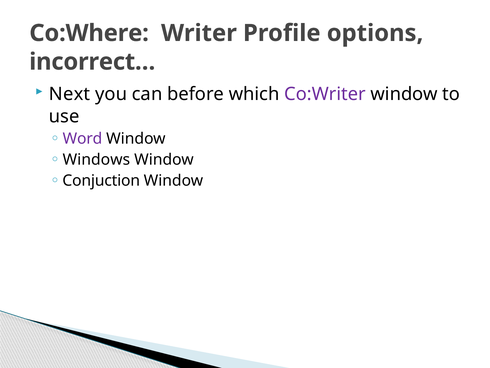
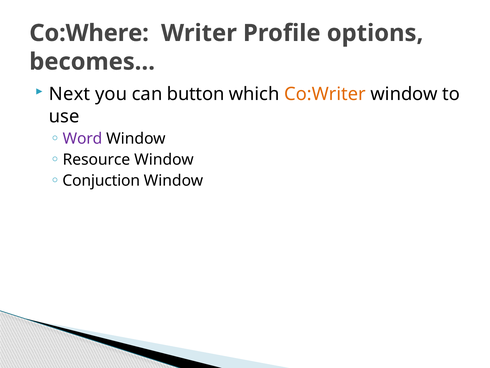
incorrect…: incorrect… -> becomes…
before: before -> button
Co:Writer colour: purple -> orange
Windows: Windows -> Resource
